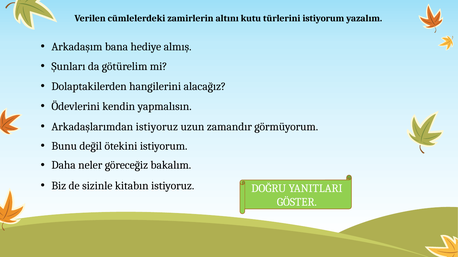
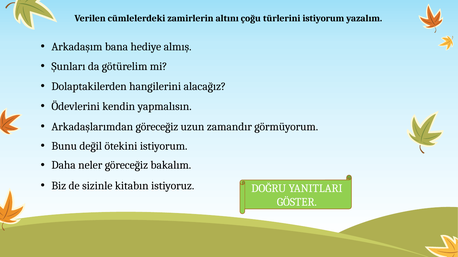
kutu: kutu -> çoğu
Arkadaşlarımdan istiyoruz: istiyoruz -> göreceğiz
